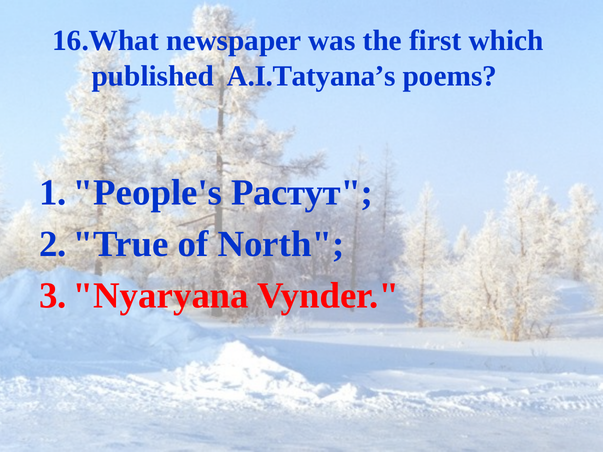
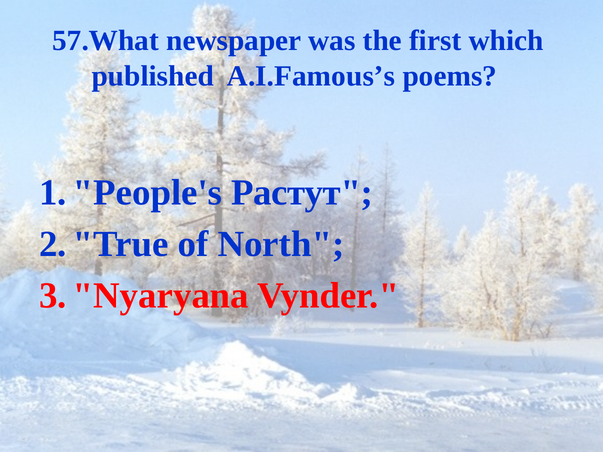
16.What: 16.What -> 57.What
A.I.Tatyana’s: A.I.Tatyana’s -> A.I.Famous’s
